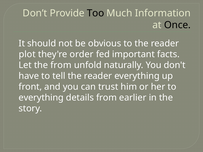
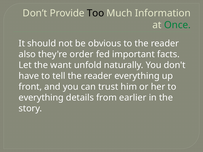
Once colour: black -> green
plot: plot -> also
the from: from -> want
